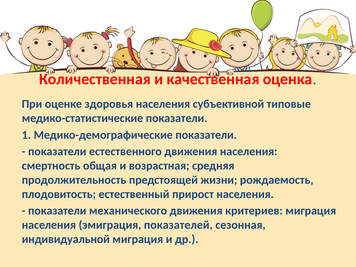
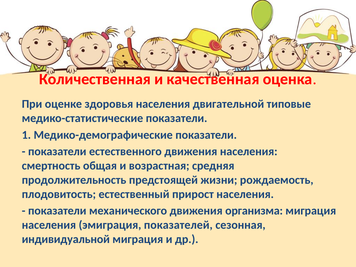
субъективной: субъективной -> двигательной
критериев: критериев -> организма
